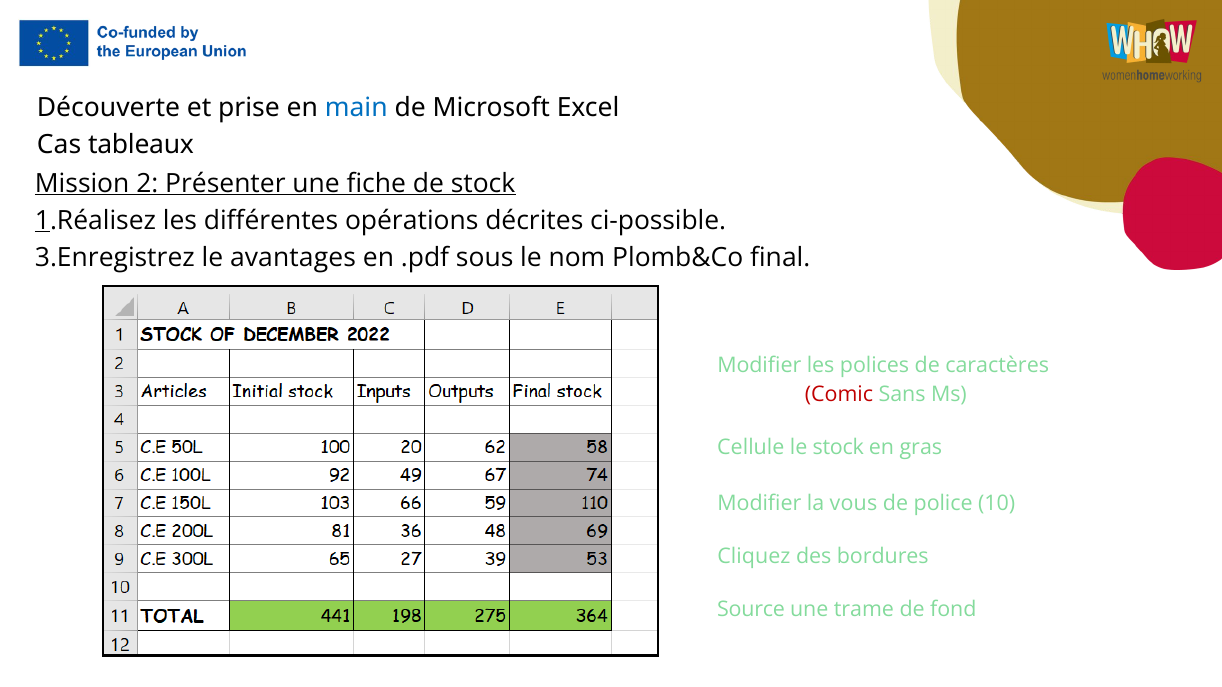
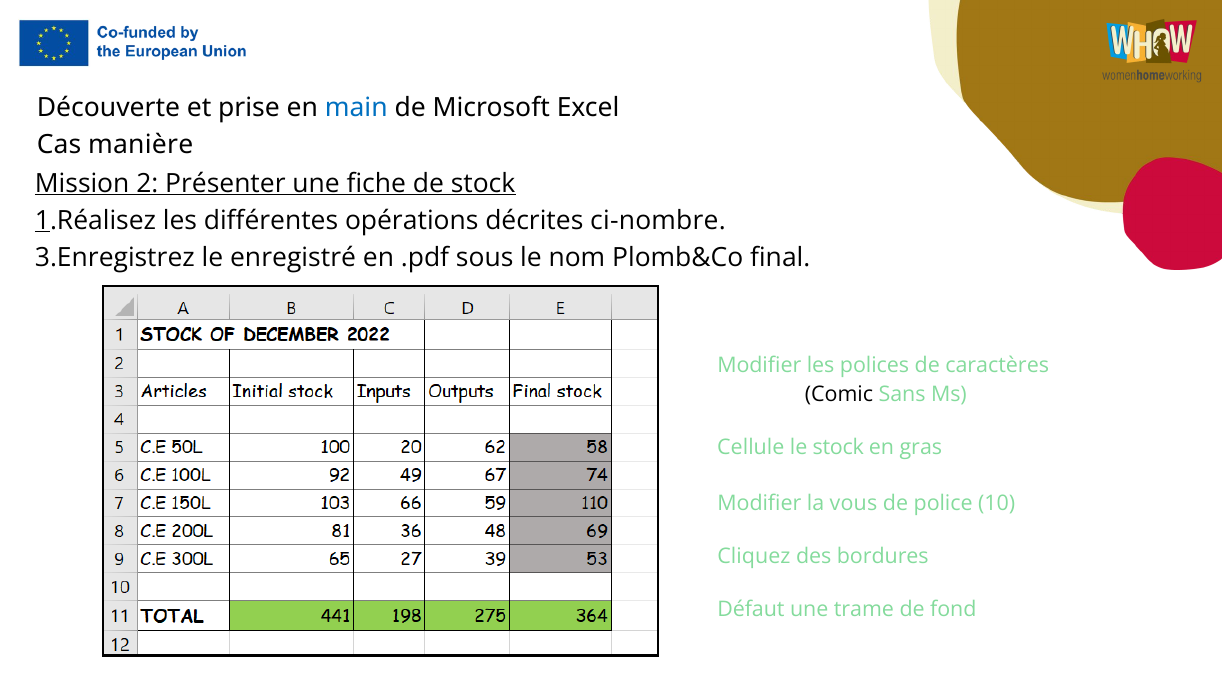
tableaux: tableaux -> manière
ci-possible: ci-possible -> ci-nombre
avantages: avantages -> enregistré
Comic colour: red -> black
Source: Source -> Défaut
